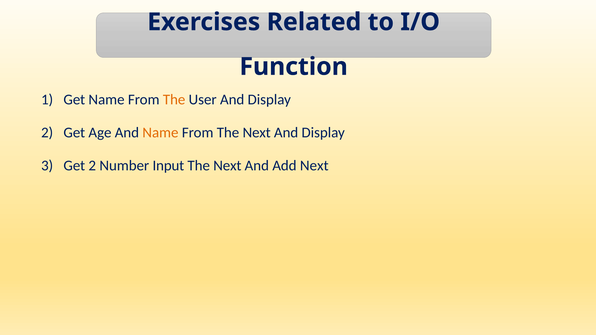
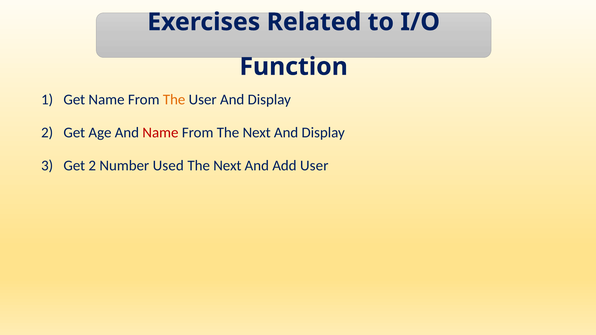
Name at (160, 133) colour: orange -> red
Input: Input -> Used
Add Next: Next -> User
